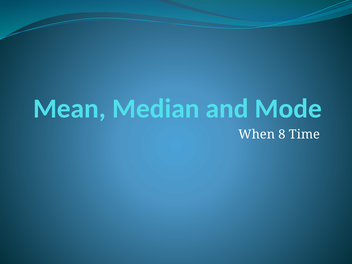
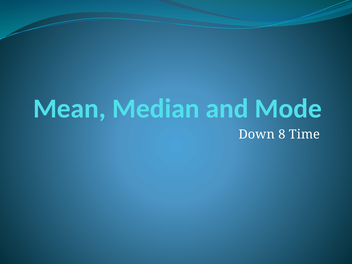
When: When -> Down
